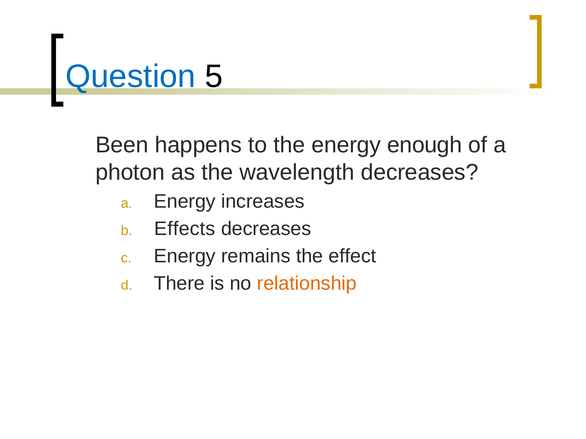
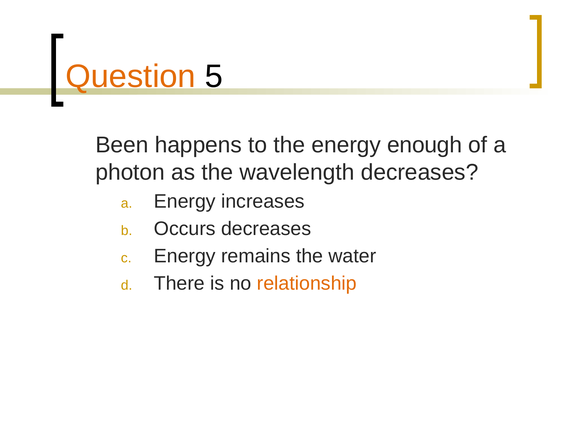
Question colour: blue -> orange
Effects: Effects -> Occurs
effect: effect -> water
